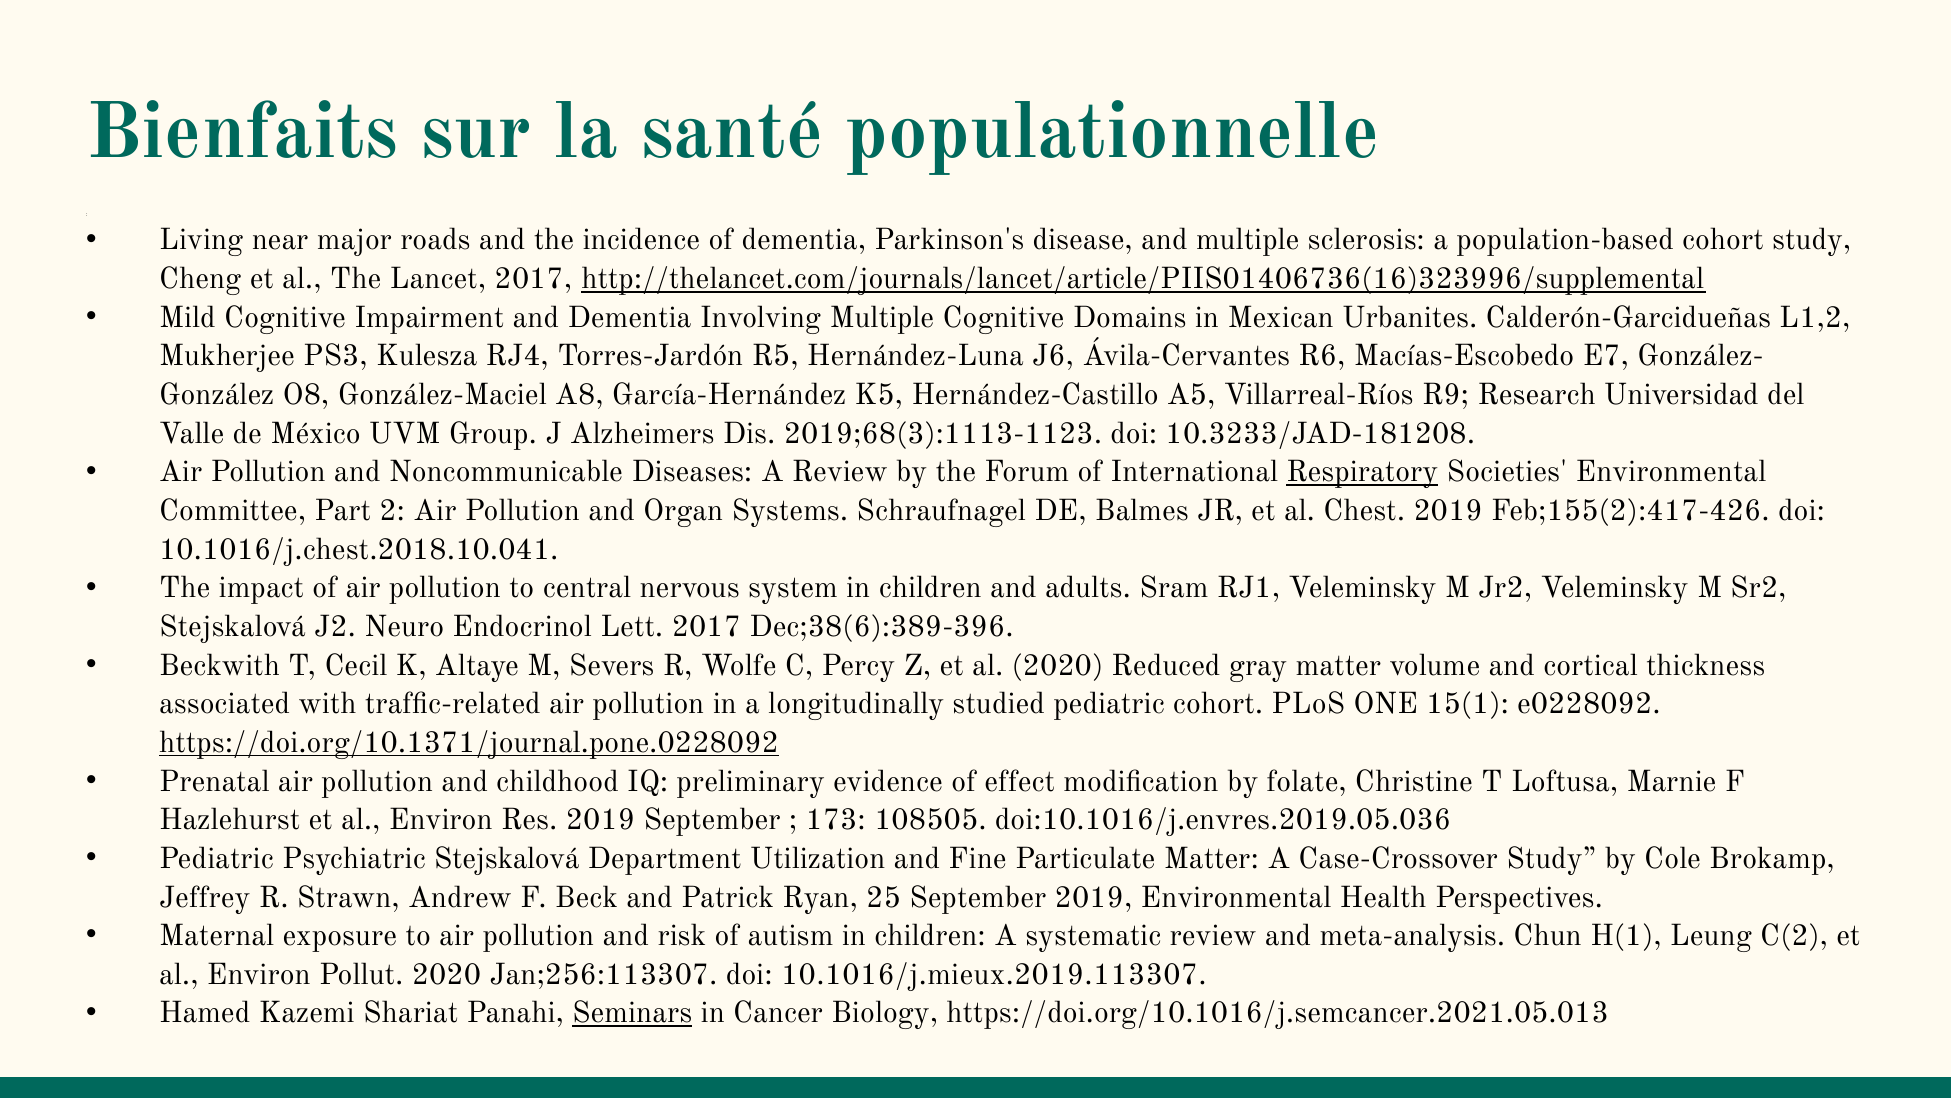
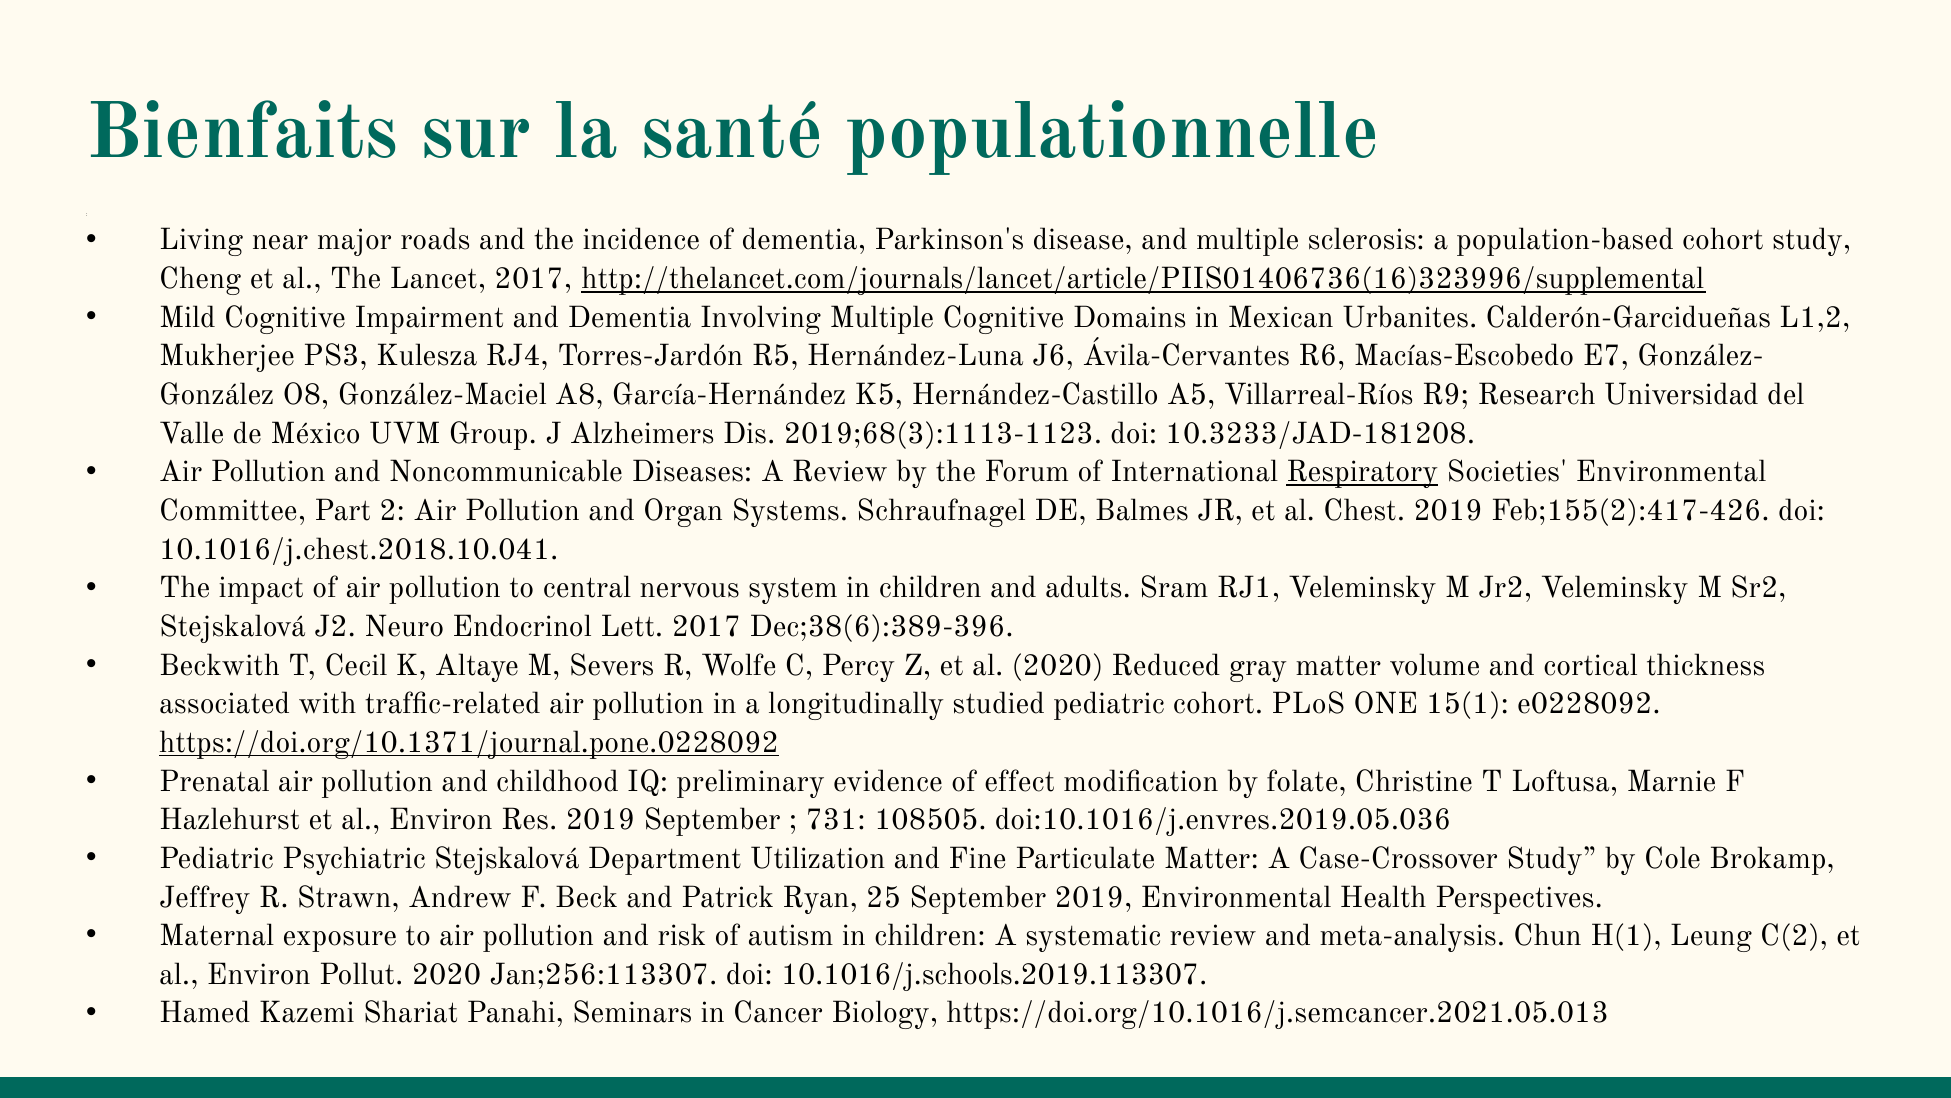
173: 173 -> 731
10.1016/j.mieux.2019.113307: 10.1016/j.mieux.2019.113307 -> 10.1016/j.schools.2019.113307
Seminars underline: present -> none
